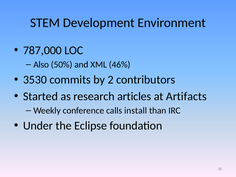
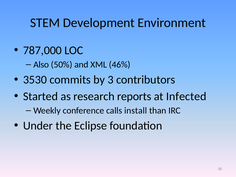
2: 2 -> 3
articles: articles -> reports
Artifacts: Artifacts -> Infected
